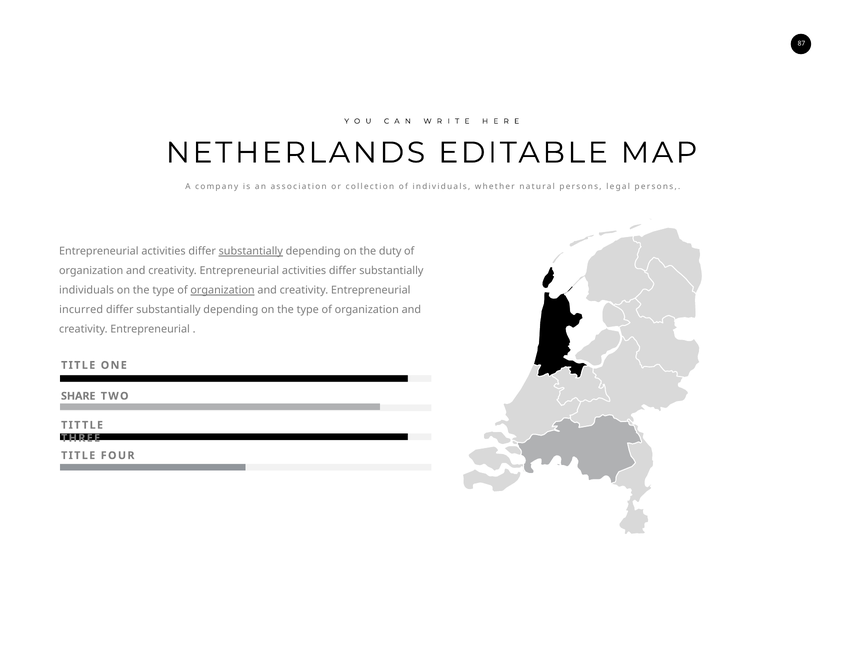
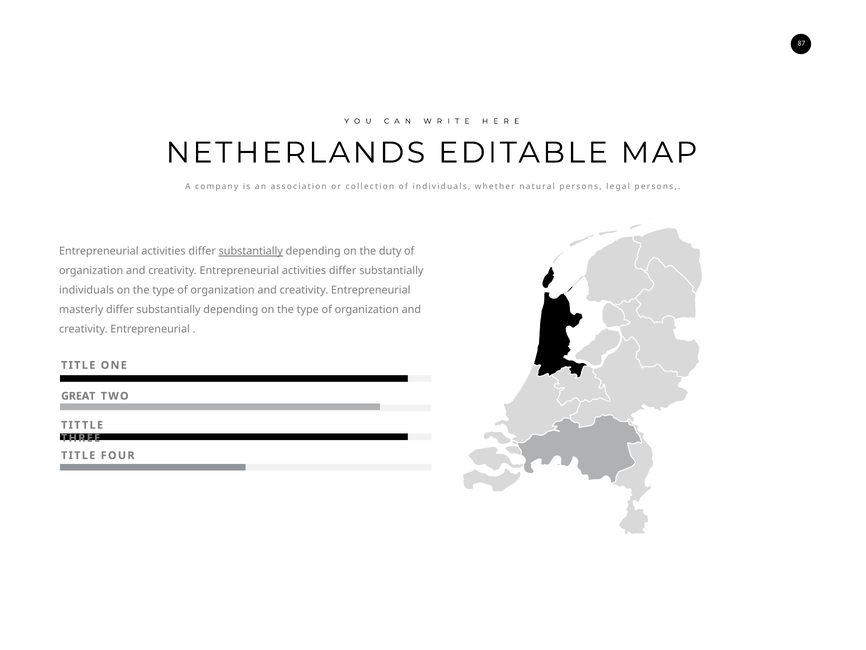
organization at (223, 290) underline: present -> none
incurred: incurred -> masterly
SHARE: SHARE -> GREAT
